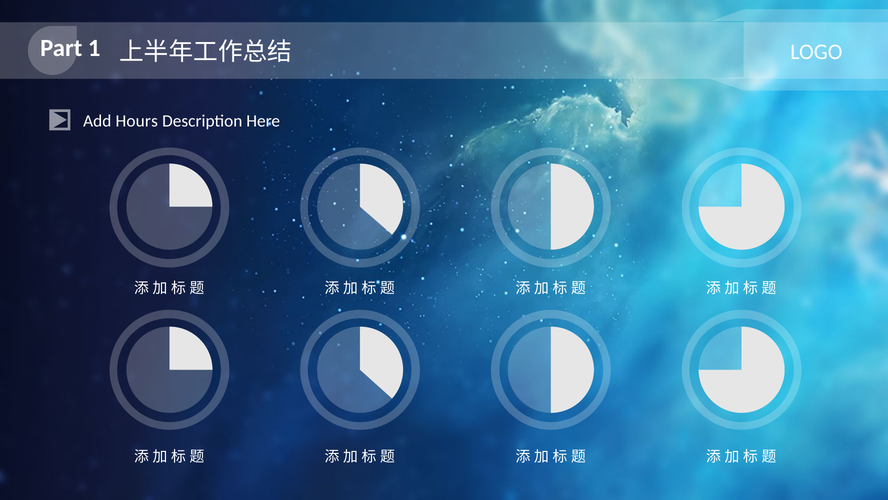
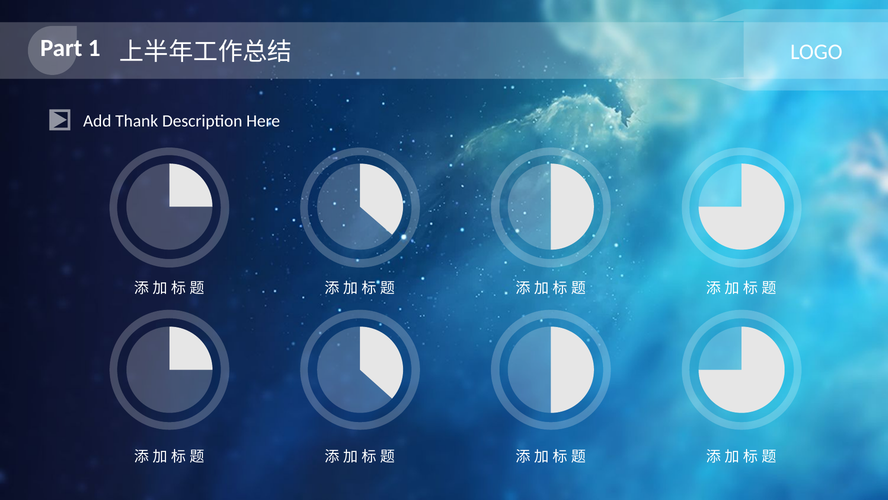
Hours: Hours -> Thank
